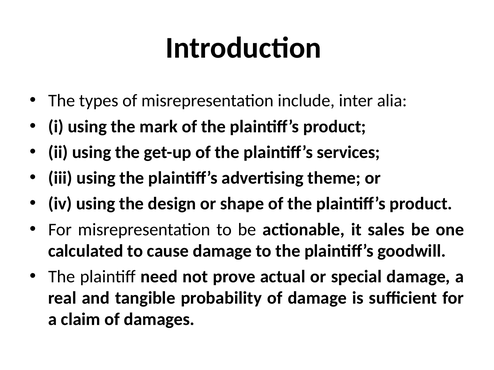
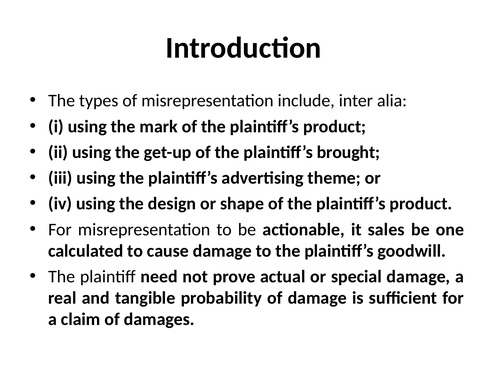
services: services -> brought
